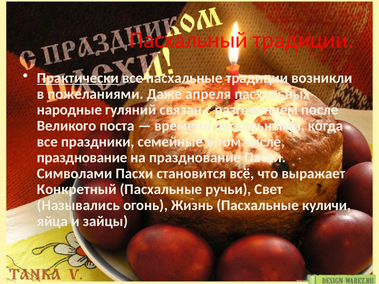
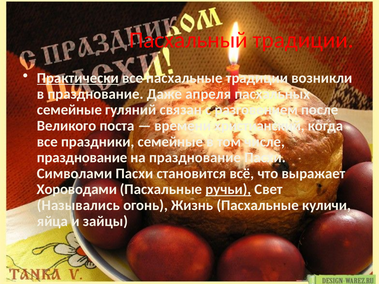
в пожеланиями: пожеланиями -> празднование
народные at (69, 110): народные -> семейные
пасхальными: пасхальными -> христианский
Конкретный: Конкретный -> Хороводами
ручьи underline: none -> present
